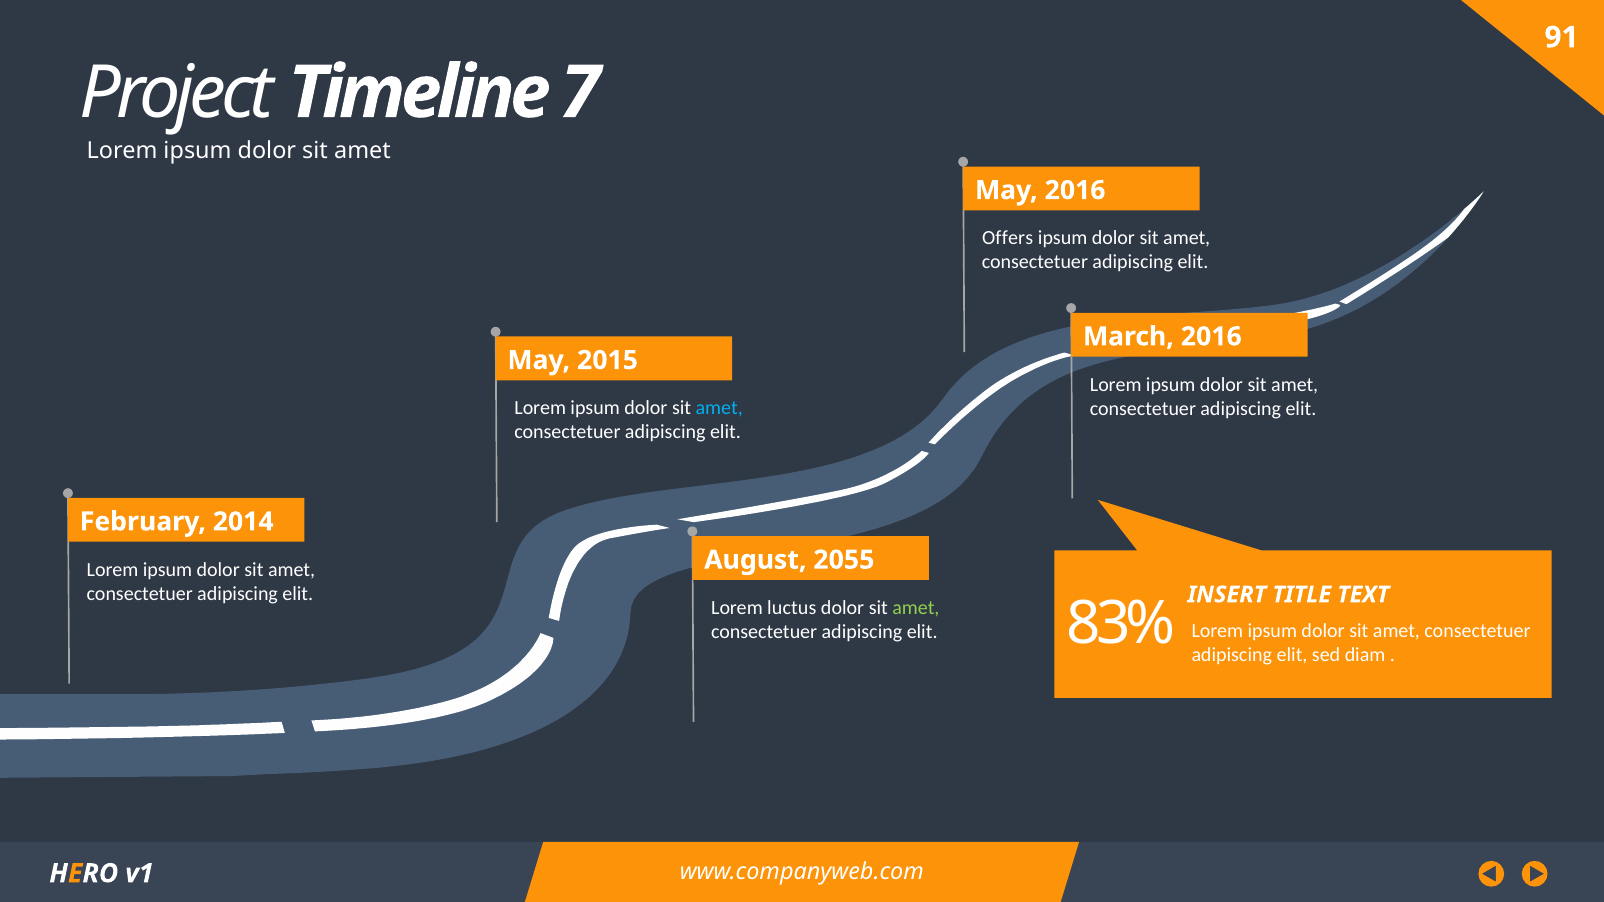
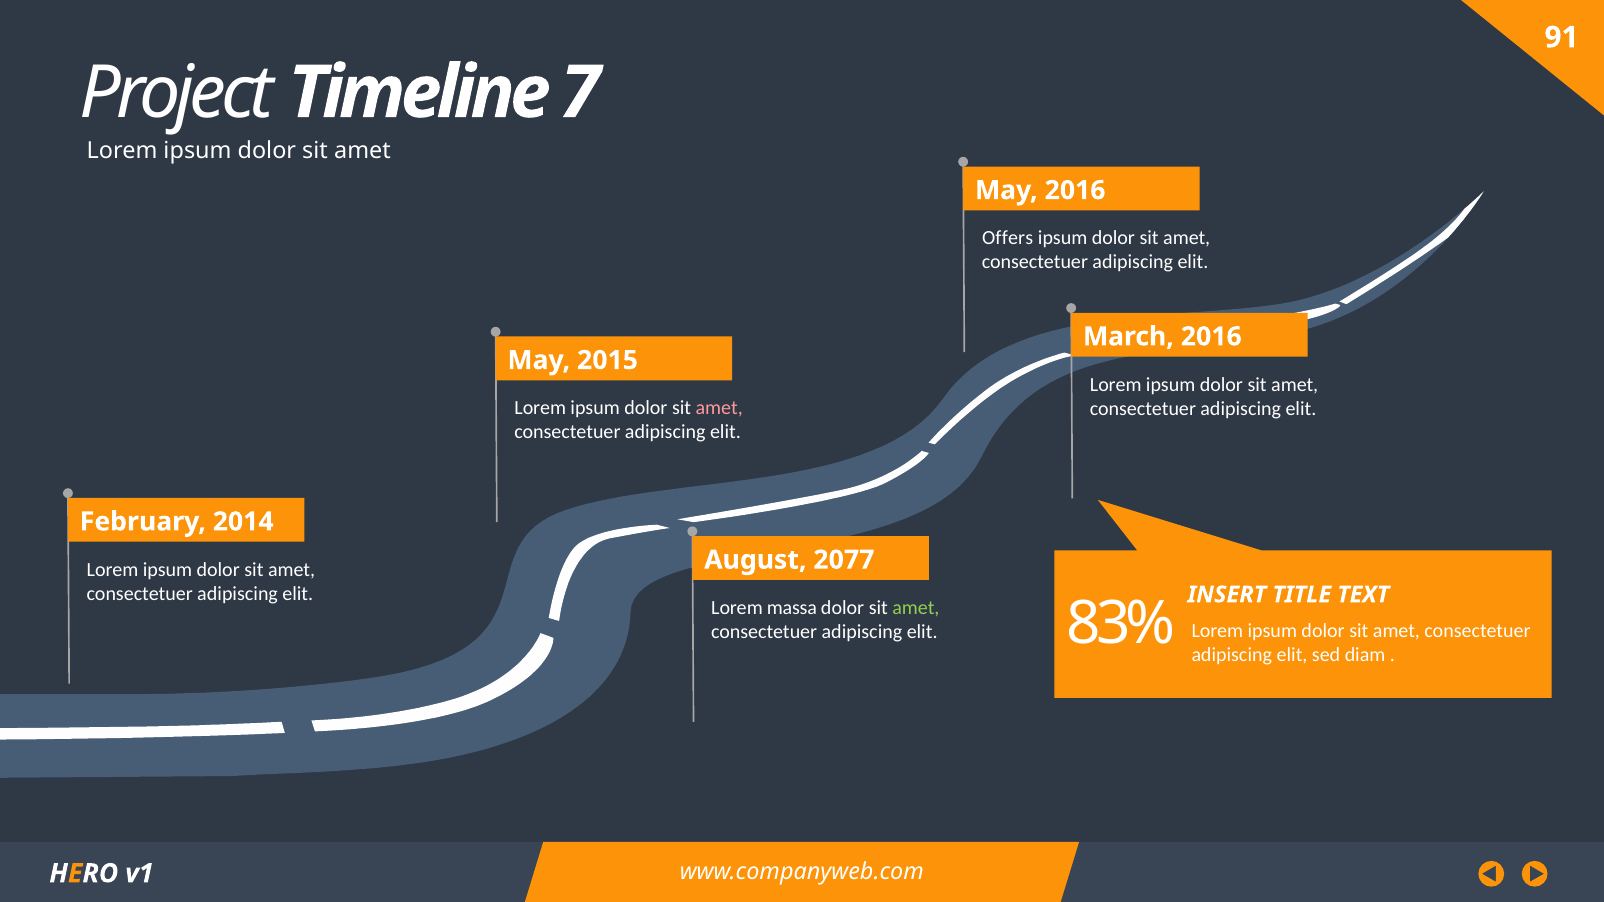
amet at (719, 408) colour: light blue -> pink
2055: 2055 -> 2077
luctus: luctus -> massa
